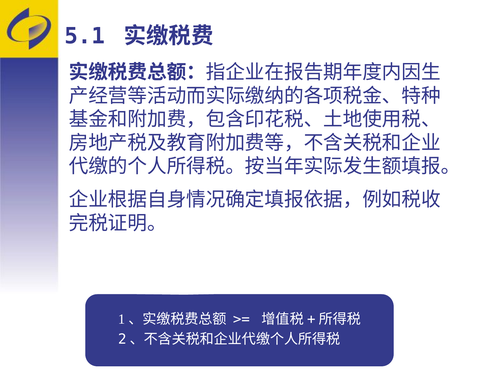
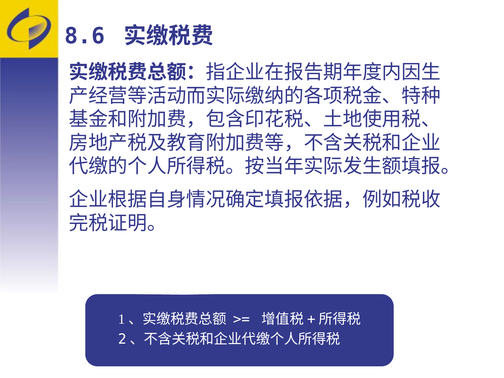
5.1: 5.1 -> 8.6
